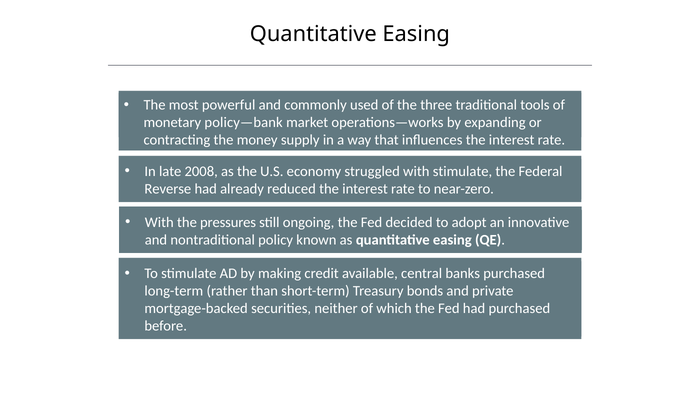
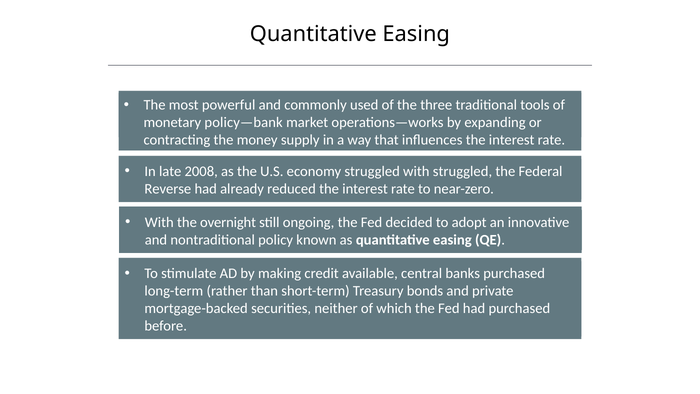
with stimulate: stimulate -> struggled
pressures: pressures -> overnight
